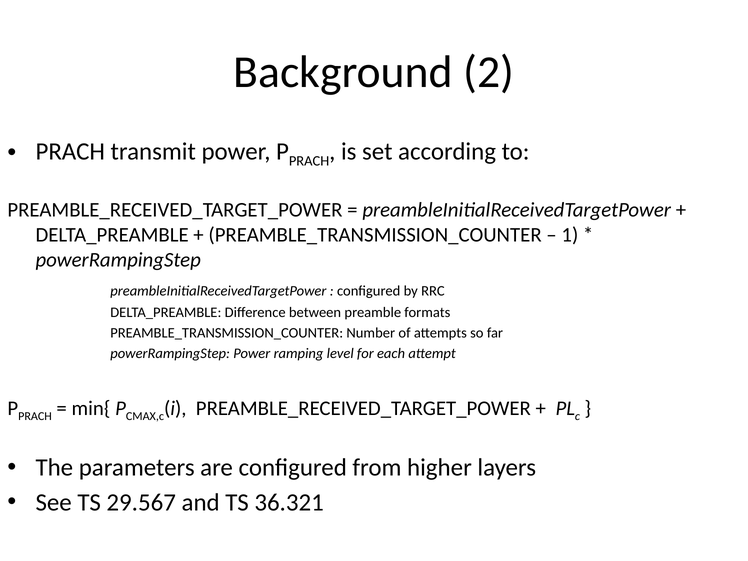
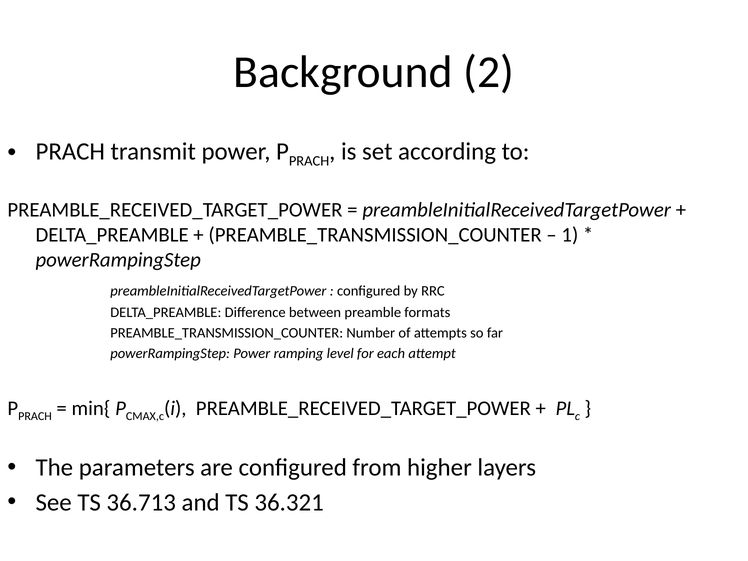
29.567: 29.567 -> 36.713
